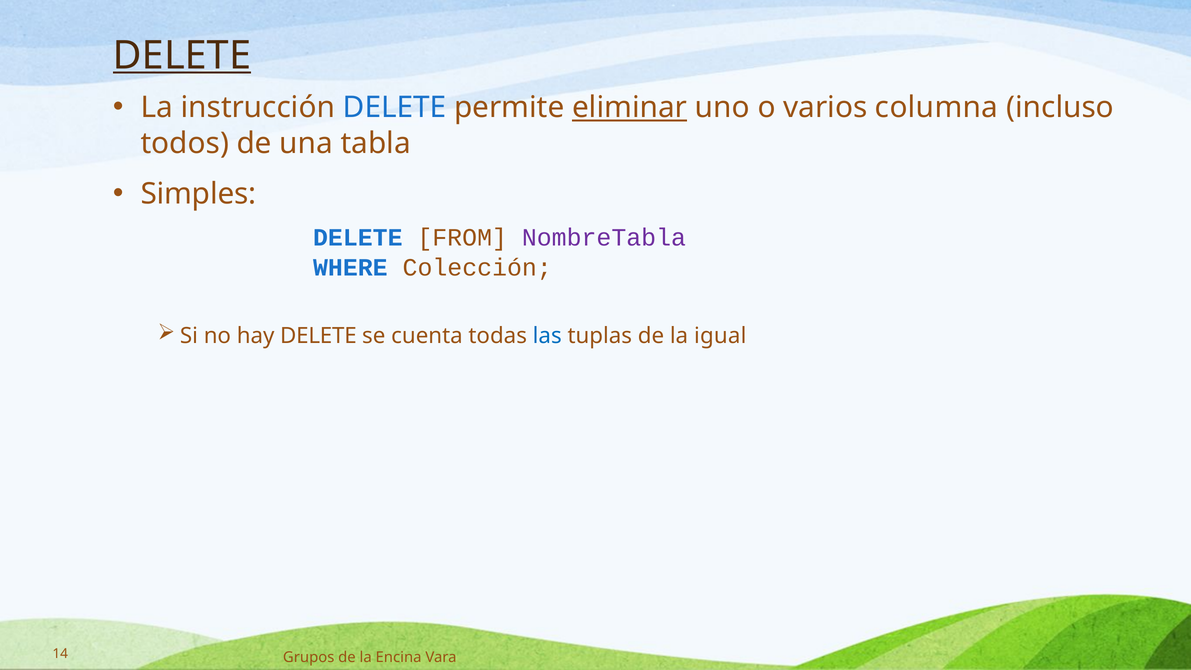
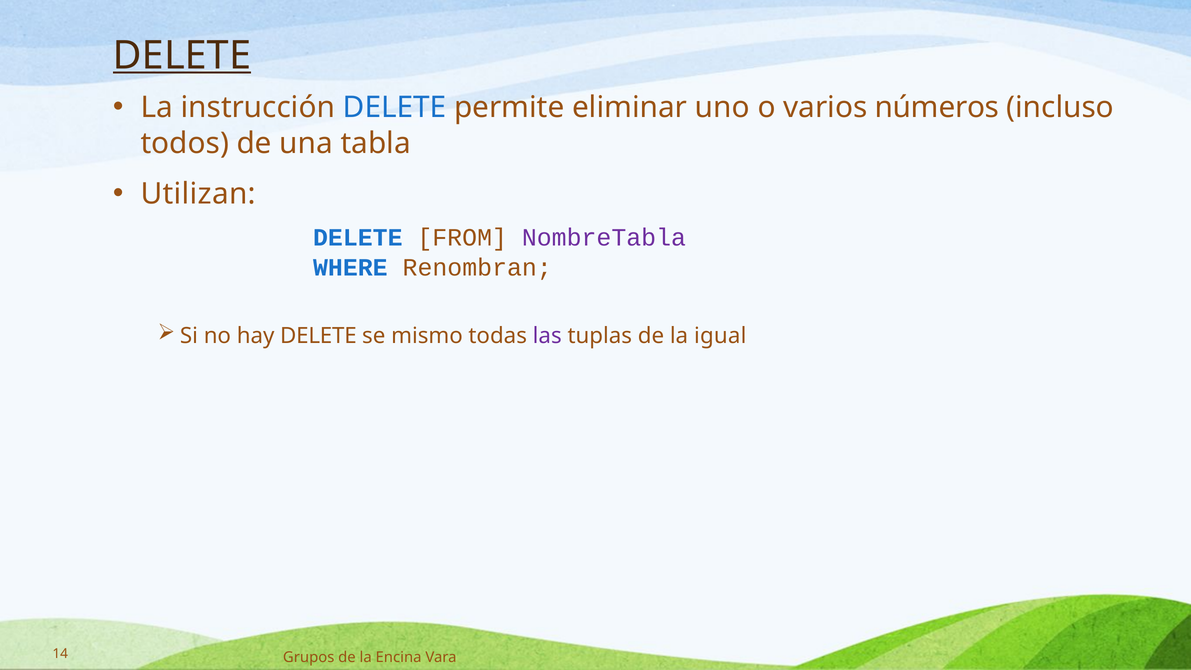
eliminar underline: present -> none
columna: columna -> números
Simples: Simples -> Utilizan
Colección: Colección -> Renombran
cuenta: cuenta -> mismo
las colour: blue -> purple
